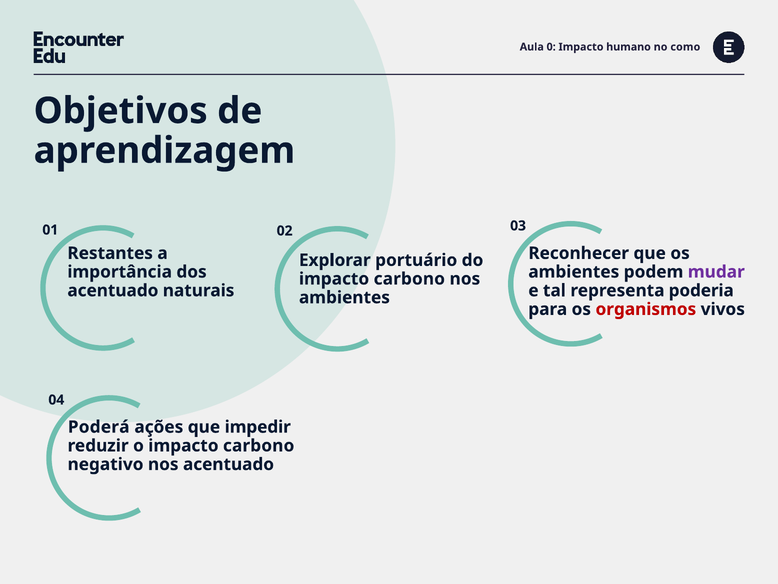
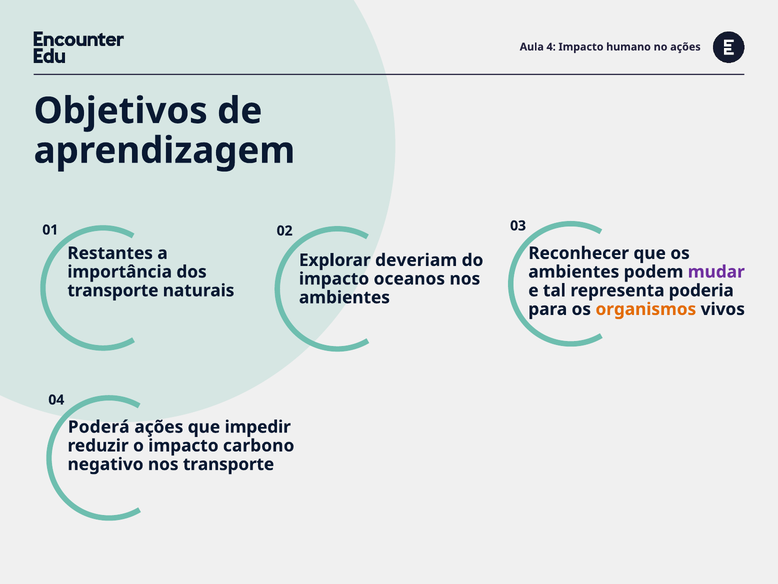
0: 0 -> 4
no como: como -> ações
portuário: portuário -> deveriam
carbono at (409, 279): carbono -> oceanos
acentuado at (113, 290): acentuado -> transporte
organismos colour: red -> orange
nos acentuado: acentuado -> transporte
